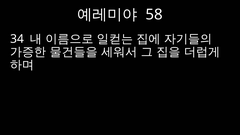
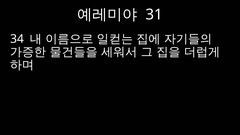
58: 58 -> 31
